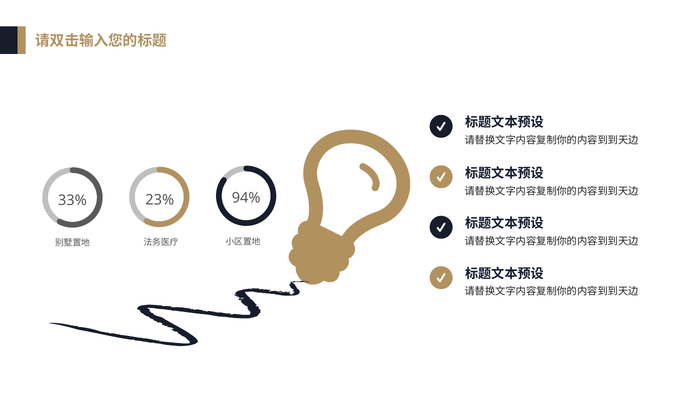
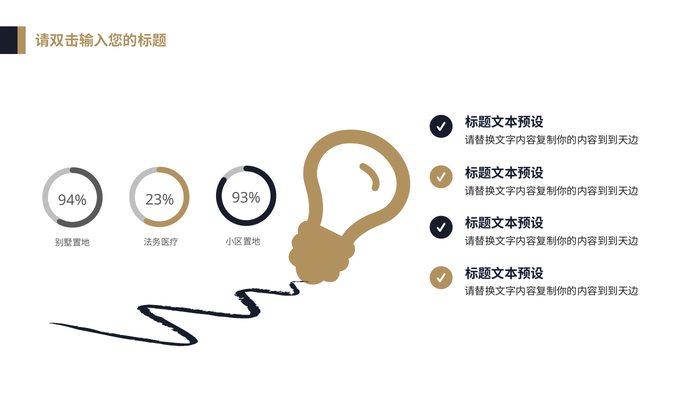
94%: 94% -> 93%
33%: 33% -> 94%
